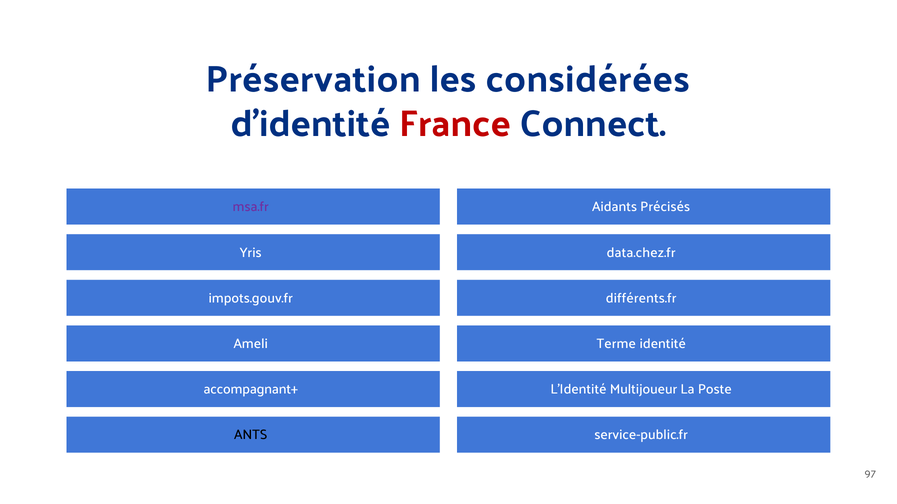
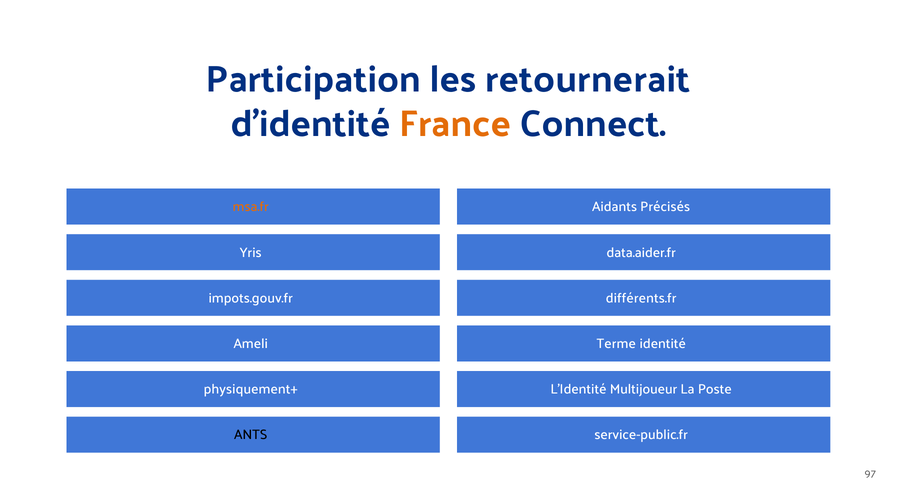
Préservation: Préservation -> Participation
considérées: considérées -> retournerait
France colour: red -> orange
msa.fr colour: purple -> orange
data.chez.fr: data.chez.fr -> data.aider.fr
accompagnant+: accompagnant+ -> physiquement+
